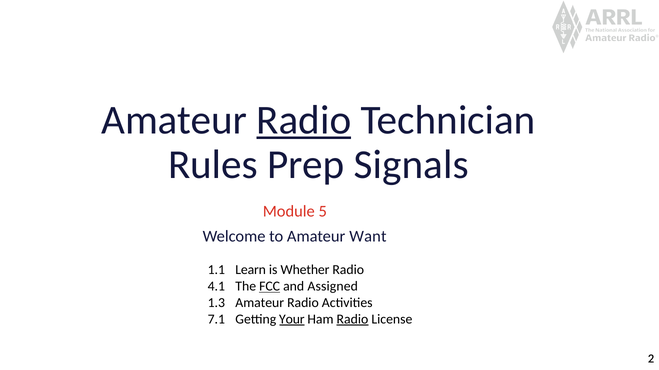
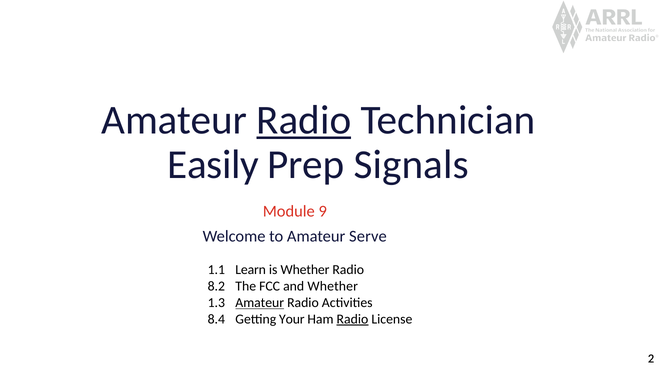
Rules: Rules -> Easily
5: 5 -> 9
Want: Want -> Serve
4.1: 4.1 -> 8.2
FCC underline: present -> none
and Assigned: Assigned -> Whether
Amateur at (260, 303) underline: none -> present
7.1: 7.1 -> 8.4
Your underline: present -> none
